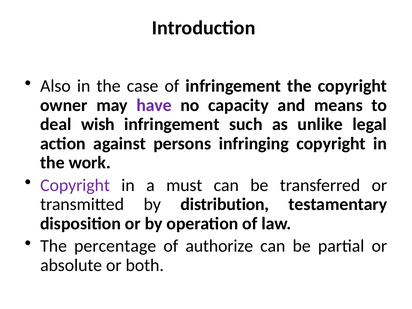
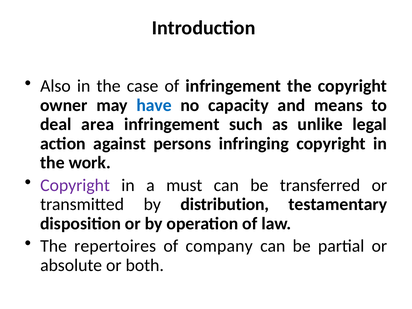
have colour: purple -> blue
wish: wish -> area
percentage: percentage -> repertoires
authorize: authorize -> company
